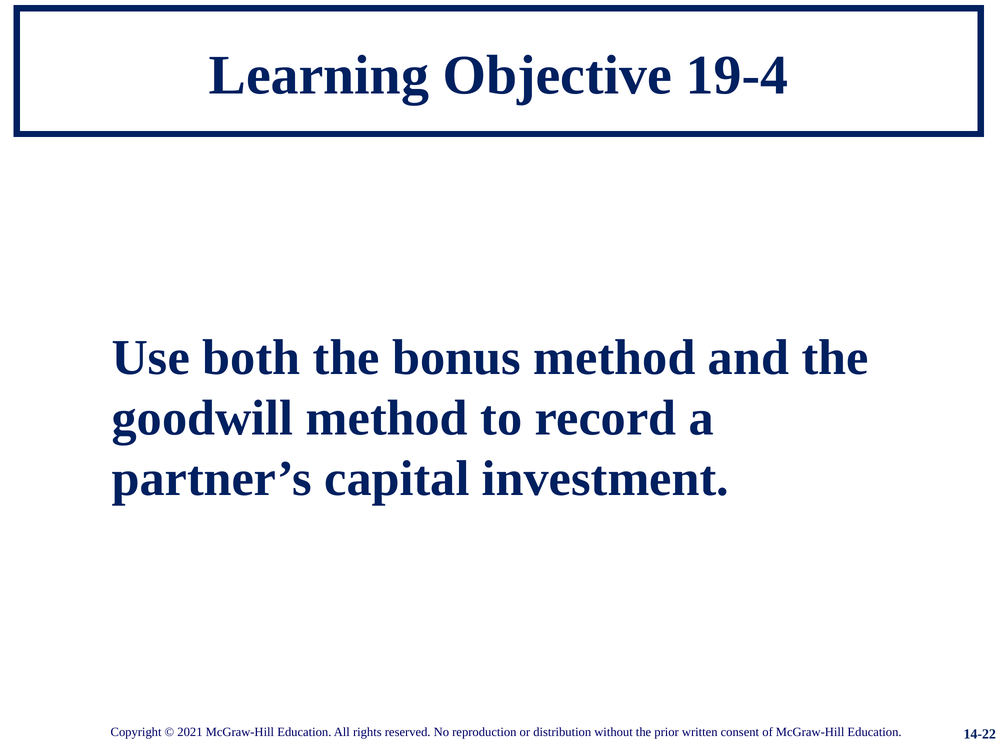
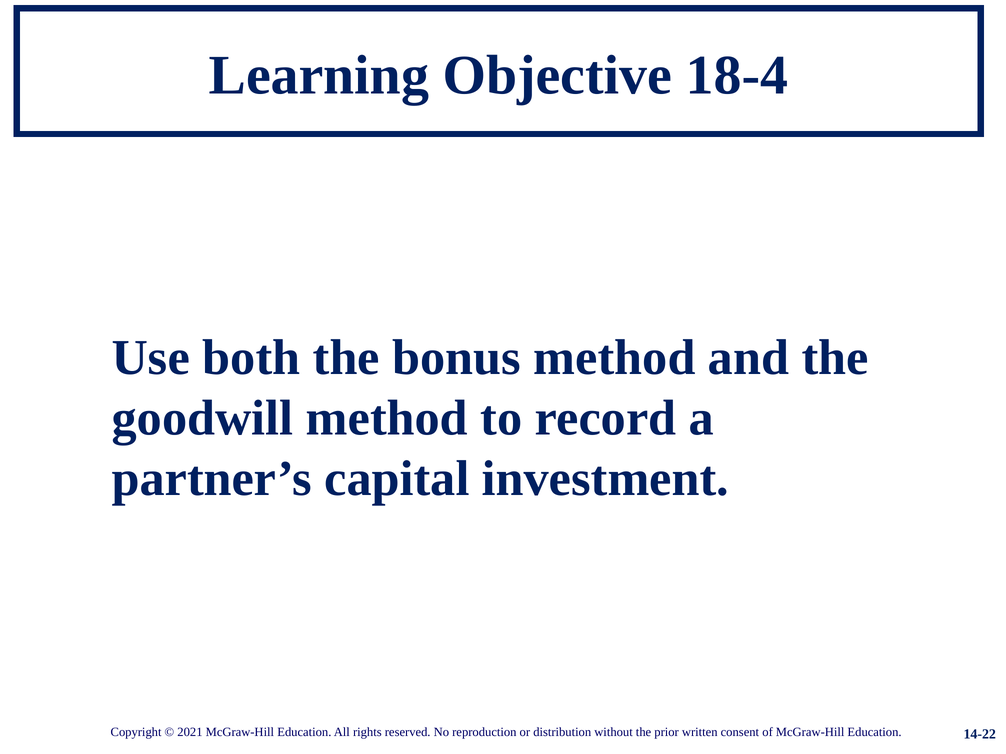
19-4: 19-4 -> 18-4
